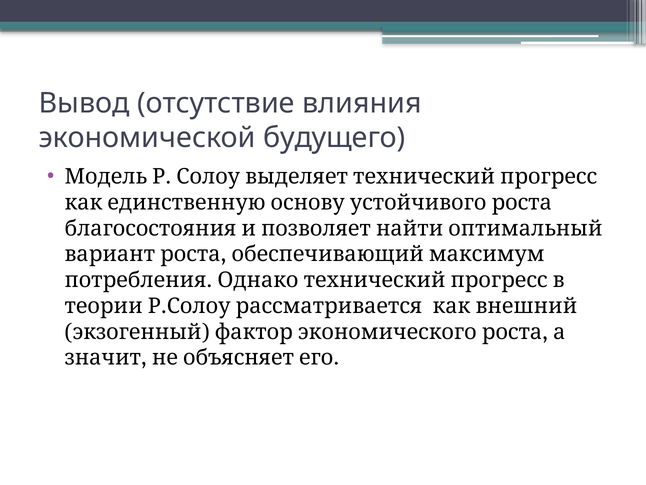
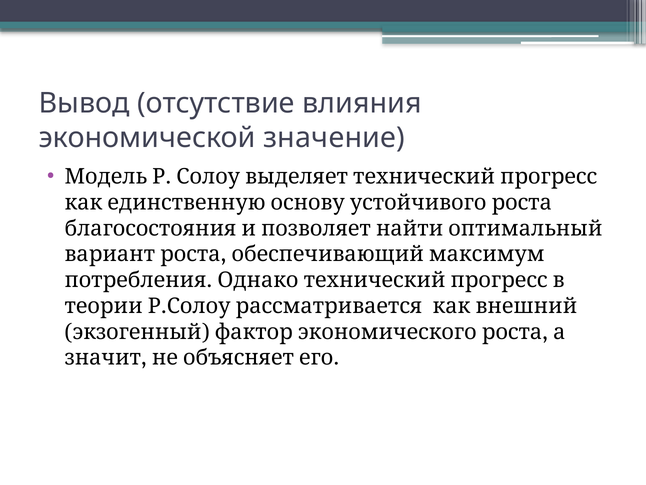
будущего: будущего -> значение
